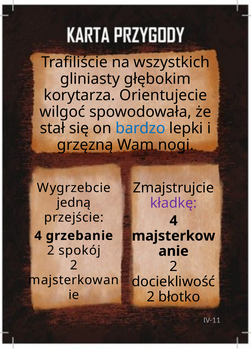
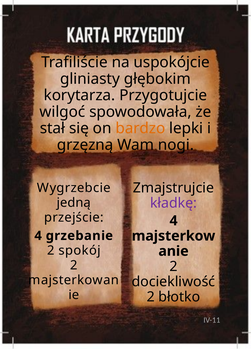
wszystkich: wszystkich -> uspokójcie
Orientujecie: Orientujecie -> Przygotujcie
bardzo colour: blue -> orange
